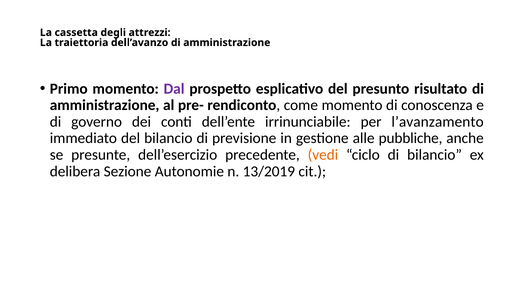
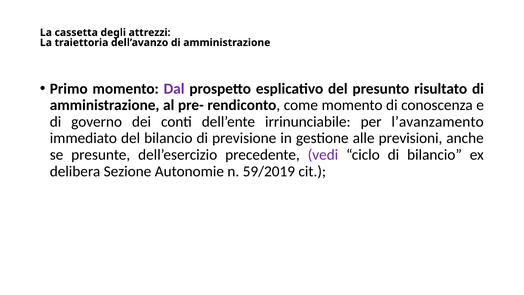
pubbliche: pubbliche -> previsioni
vedi colour: orange -> purple
13/2019: 13/2019 -> 59/2019
